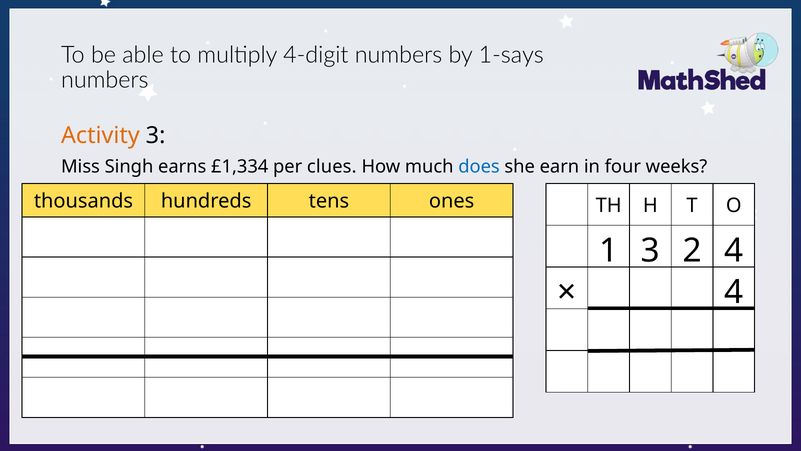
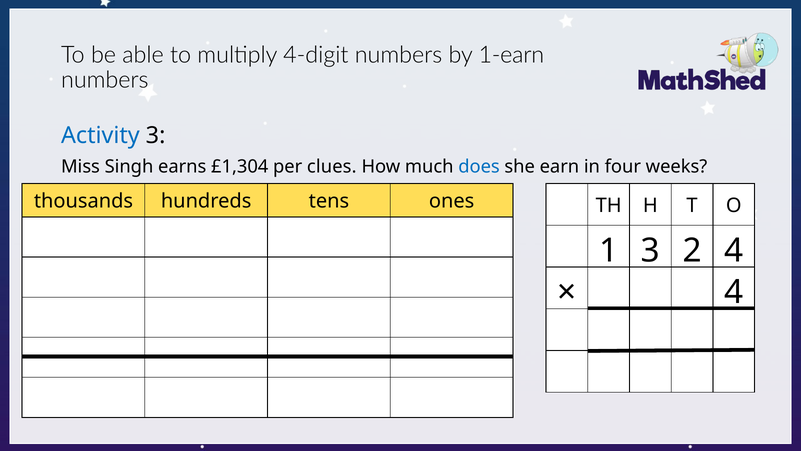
1-says: 1-says -> 1-earn
Activity colour: orange -> blue
£1,334: £1,334 -> £1,304
